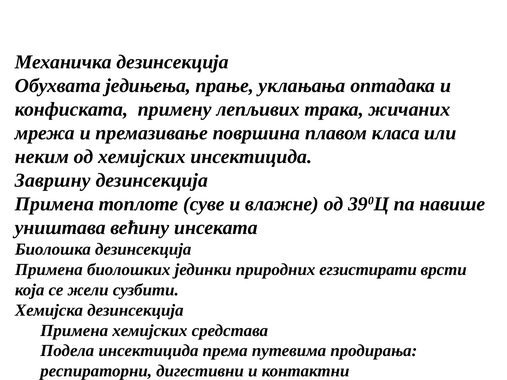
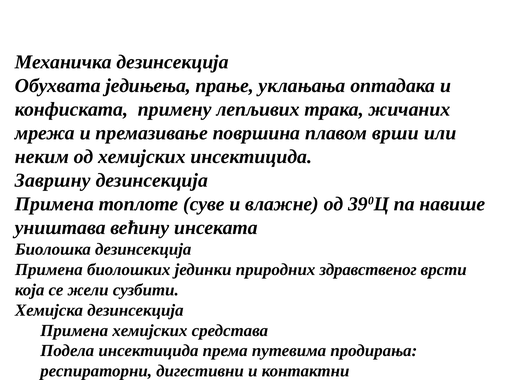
класа: класа -> врши
егзистирати: егзистирати -> здравственог
